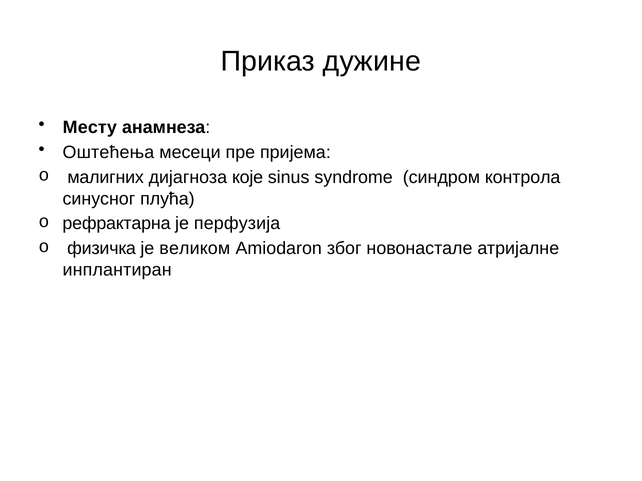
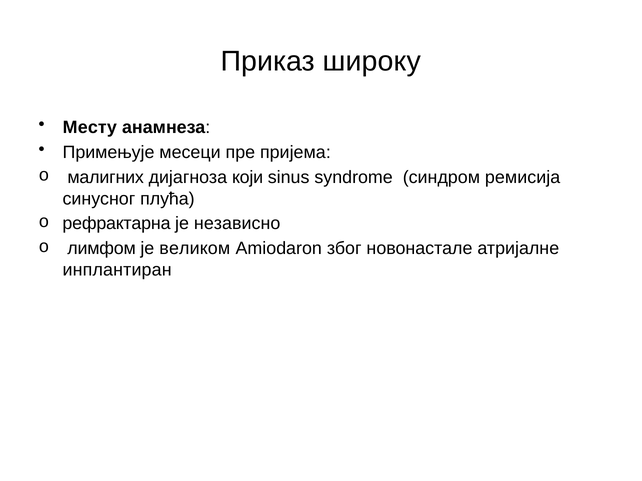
дужине: дужине -> широку
Оштећења: Оштећења -> Примењује
које: које -> који
контрола: контрола -> ремисија
перфузија: перфузија -> независно
физичка: физичка -> лимфом
